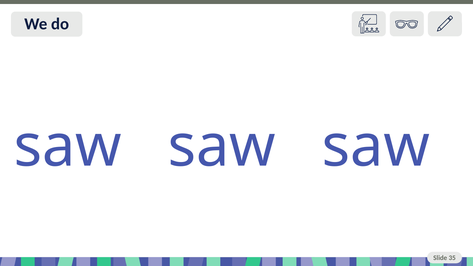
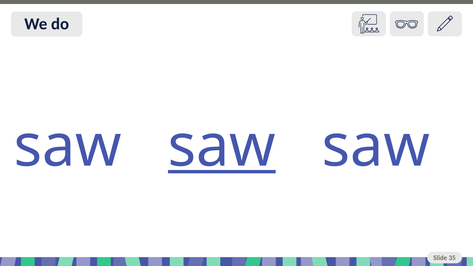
saw at (222, 146) underline: none -> present
